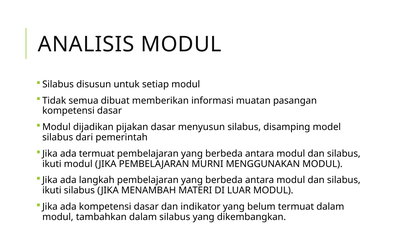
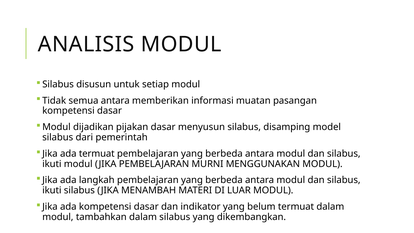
semua dibuat: dibuat -> antara
